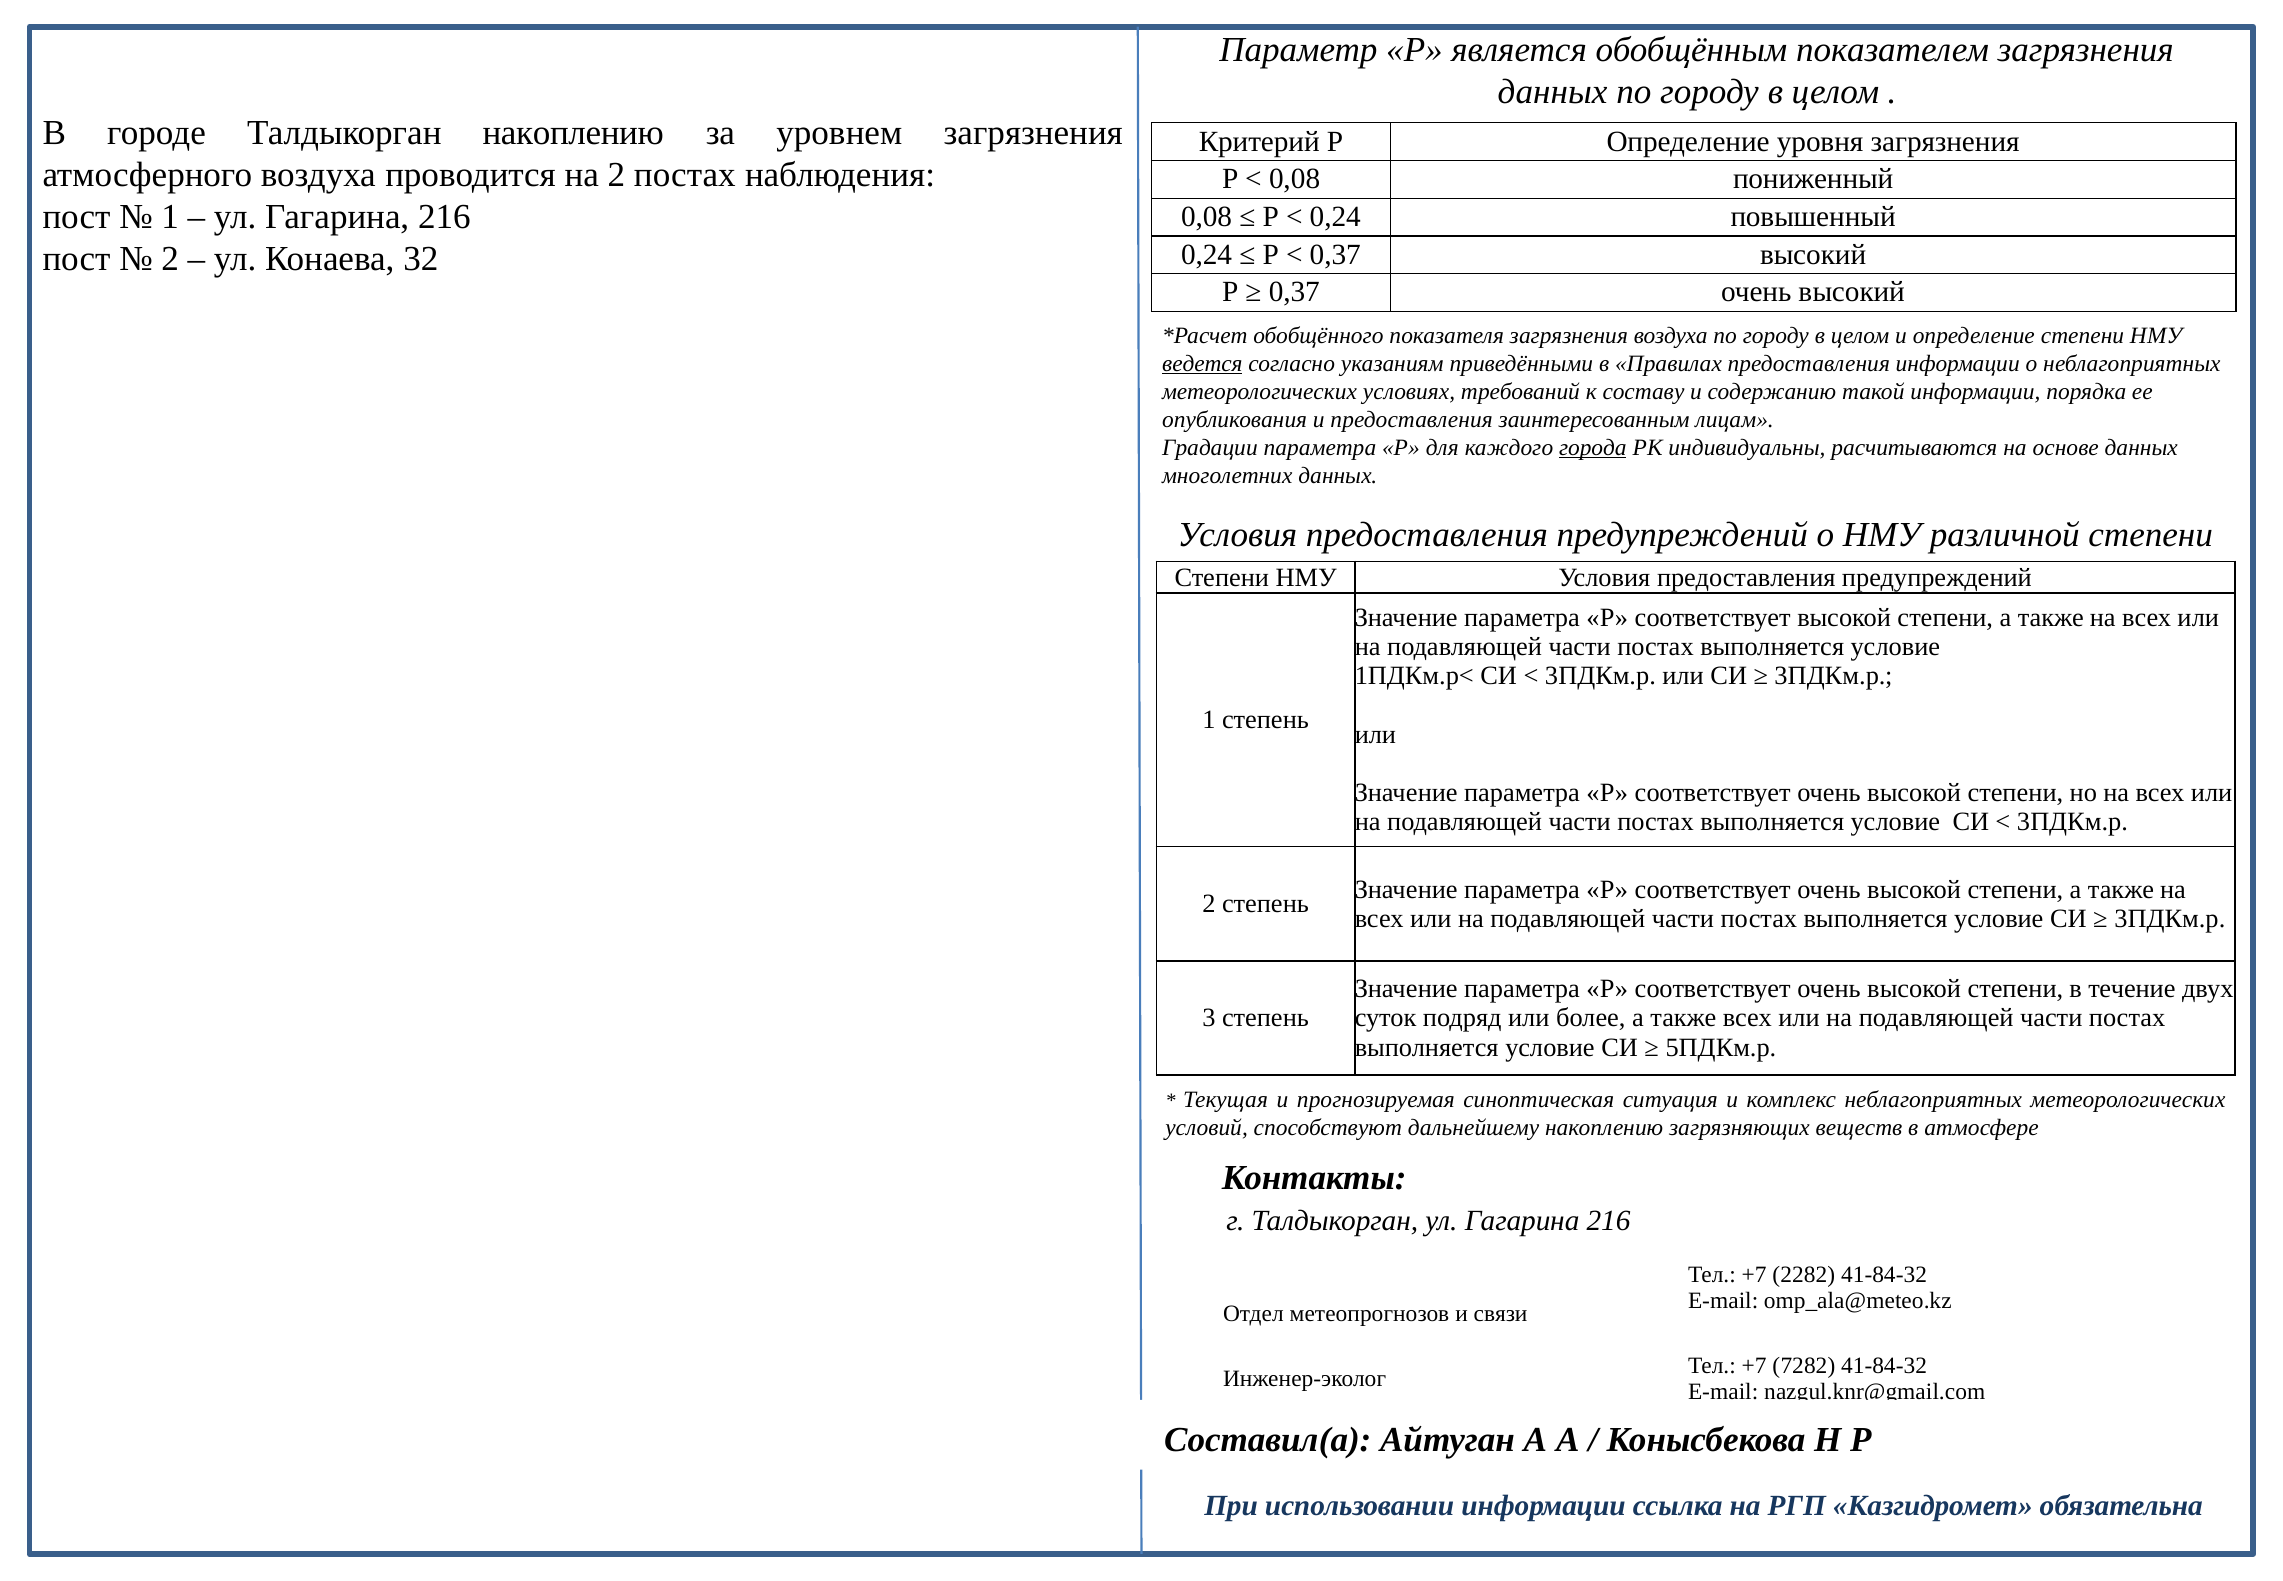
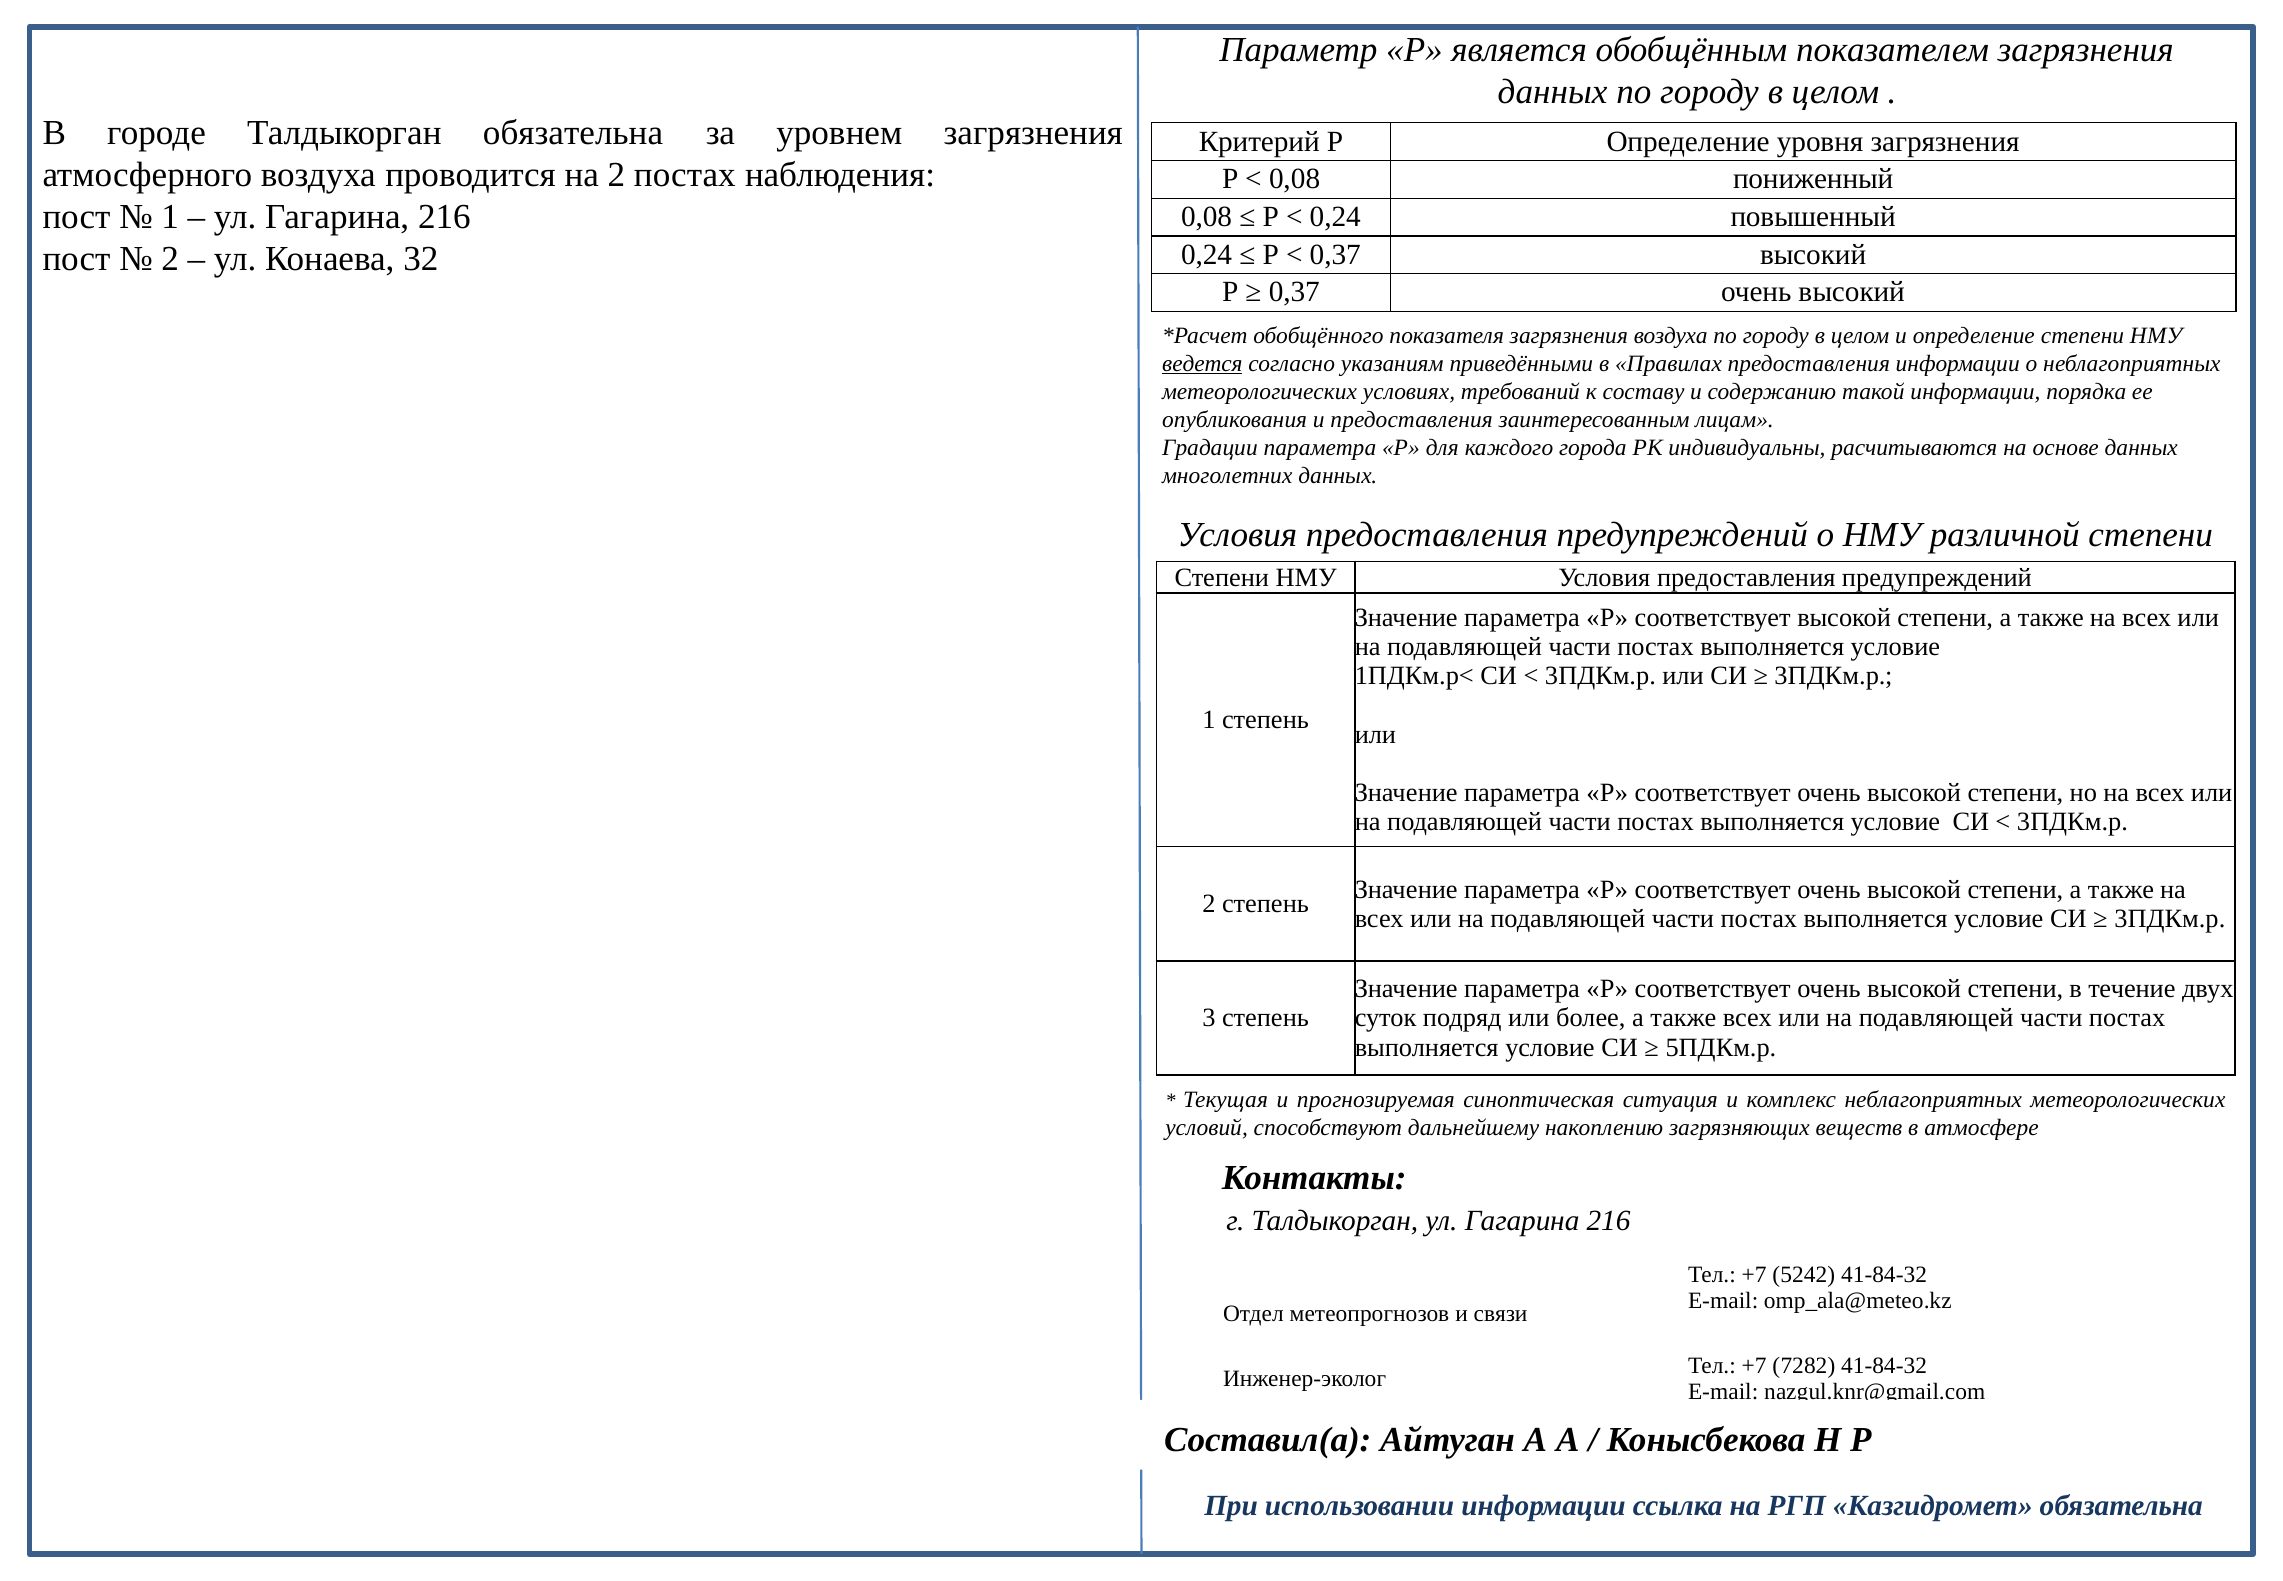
Талдыкорган накоплению: накоплению -> обязательна
города underline: present -> none
2282: 2282 -> 5242
